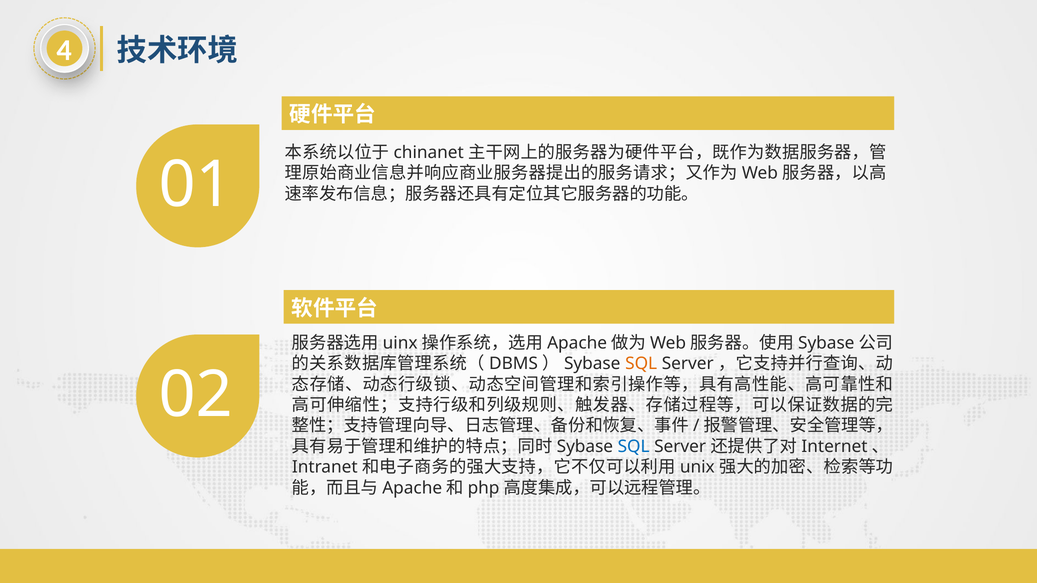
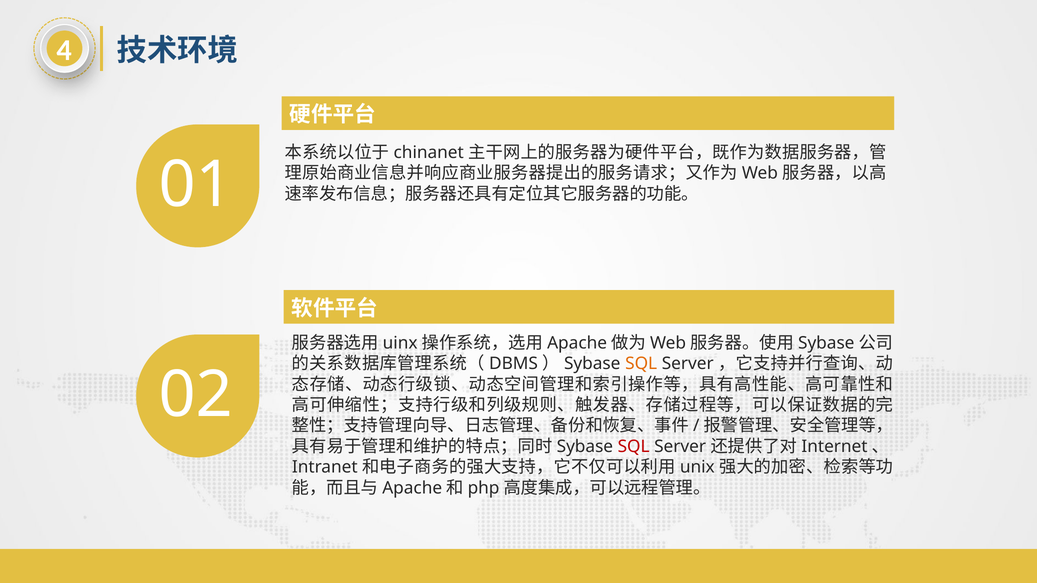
SQL at (634, 447) colour: blue -> red
